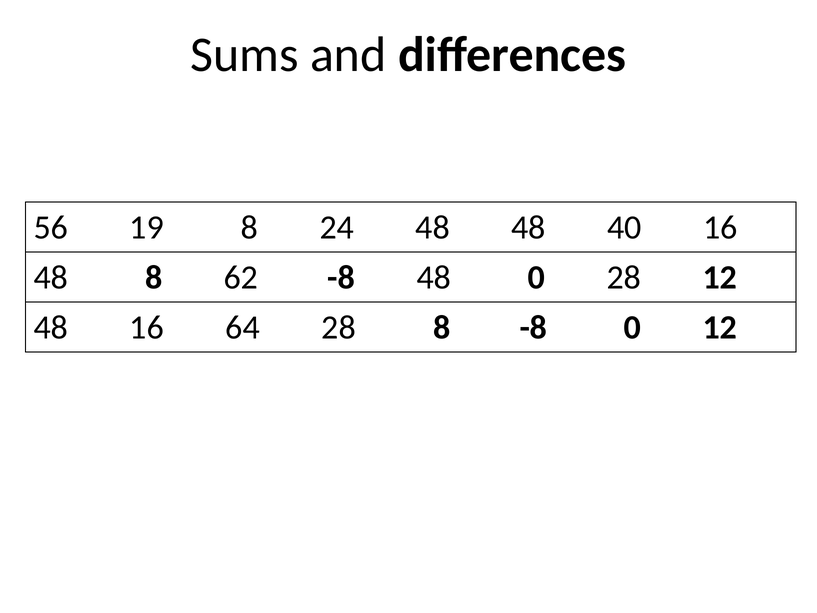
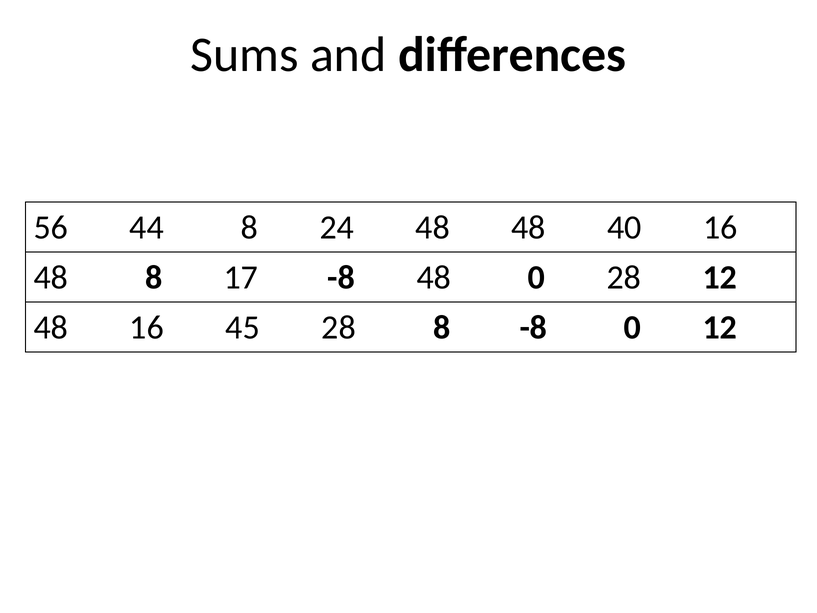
19: 19 -> 44
62: 62 -> 17
64: 64 -> 45
